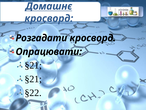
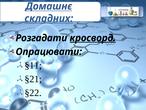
кросворд at (49, 18): кросворд -> складних
кросворд at (93, 38) underline: none -> present
§21 at (33, 65): §21 -> §11
